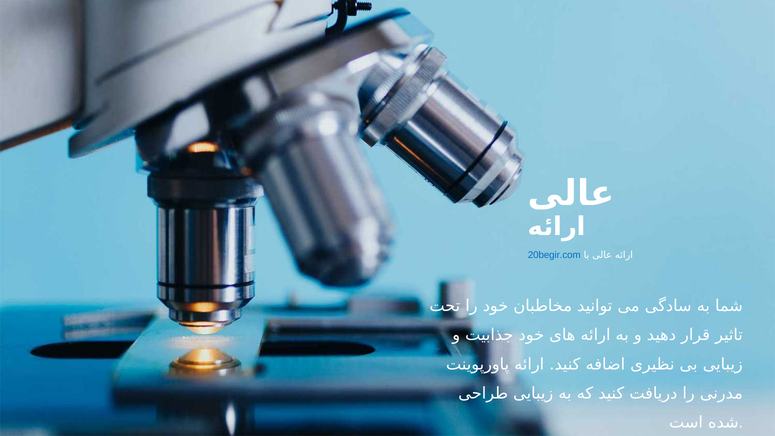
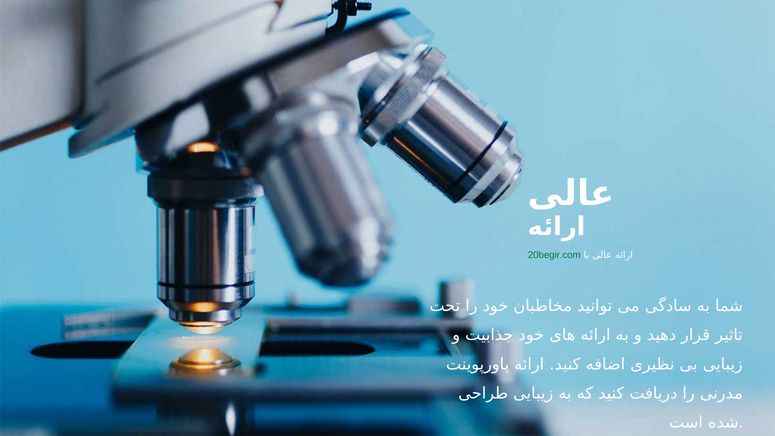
20begir.com colour: blue -> green
